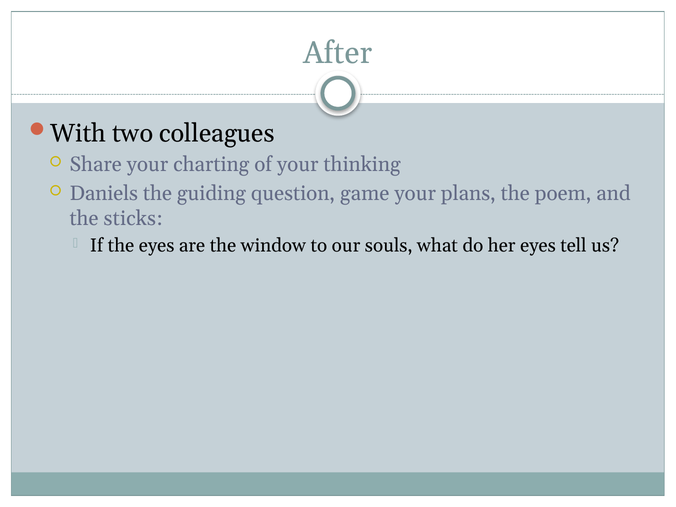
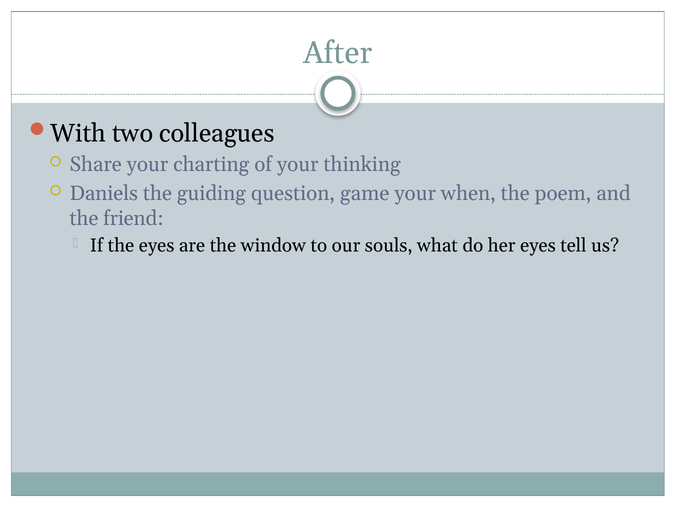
plans: plans -> when
sticks: sticks -> friend
